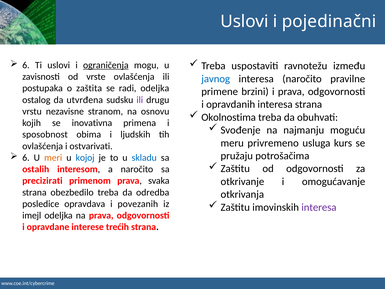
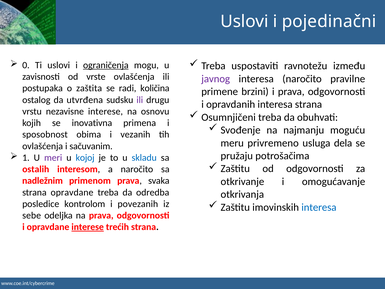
6 at (26, 65): 6 -> 0
javnog colour: blue -> purple
radi odeljka: odeljka -> količina
nezavisne stranom: stranom -> interese
Okolnostima: Okolnostima -> Osumnjičeni
ljudskih: ljudskih -> vezanih
kurs: kurs -> dela
ostvarivati: ostvarivati -> sačuvanim
6 at (26, 158): 6 -> 1
meri colour: orange -> purple
precizirati: precizirati -> nadležnim
strana obezbedilo: obezbedilo -> opravdane
opravdava: opravdava -> kontrolom
interesa at (319, 207) colour: purple -> blue
imejl: imejl -> sebe
interese at (88, 227) underline: none -> present
